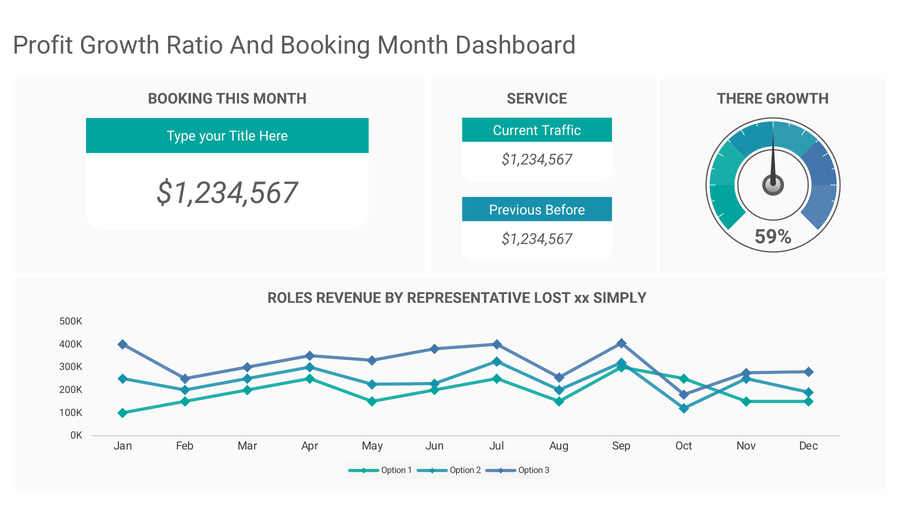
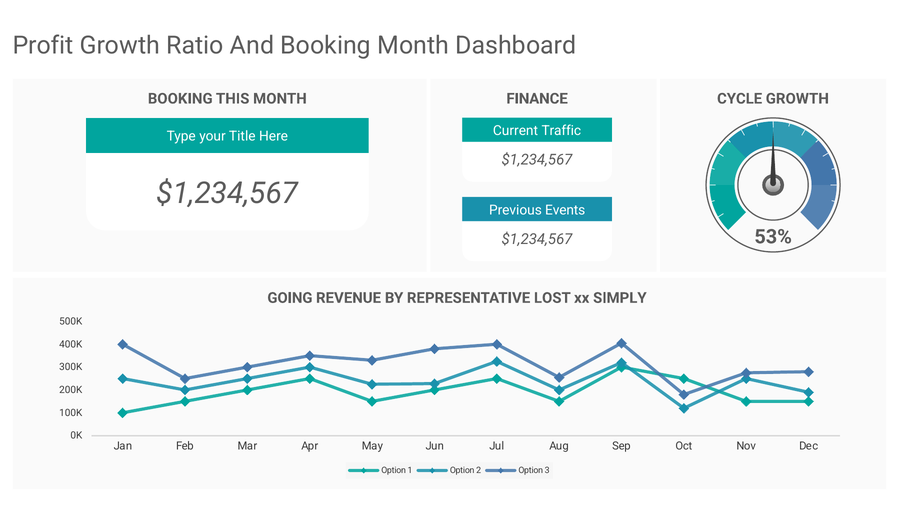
SERVICE: SERVICE -> FINANCE
THERE: THERE -> CYCLE
Before: Before -> Events
59%: 59% -> 53%
ROLES: ROLES -> GOING
